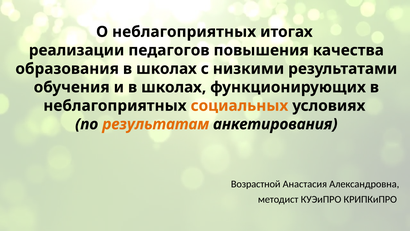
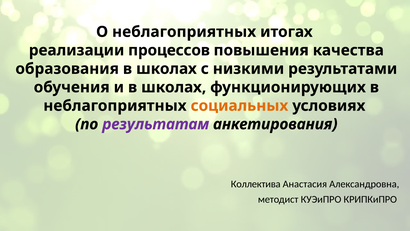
педагогов: педагогов -> процессов
результатам colour: orange -> purple
Возрастной: Возрастной -> Коллектива
